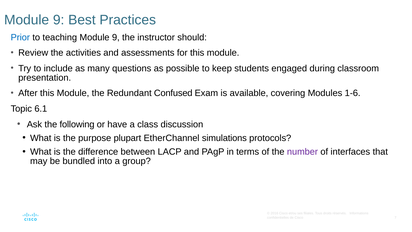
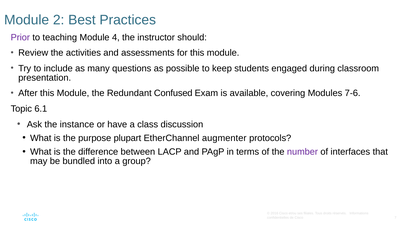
9 at (59, 20): 9 -> 2
Prior colour: blue -> purple
teaching Module 9: 9 -> 4
1-6: 1-6 -> 7-6
following: following -> instance
simulations: simulations -> augmenter
